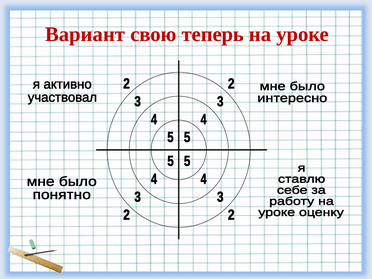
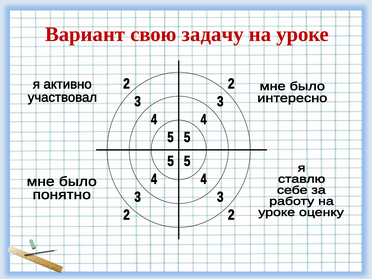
теперь: теперь -> задачу
